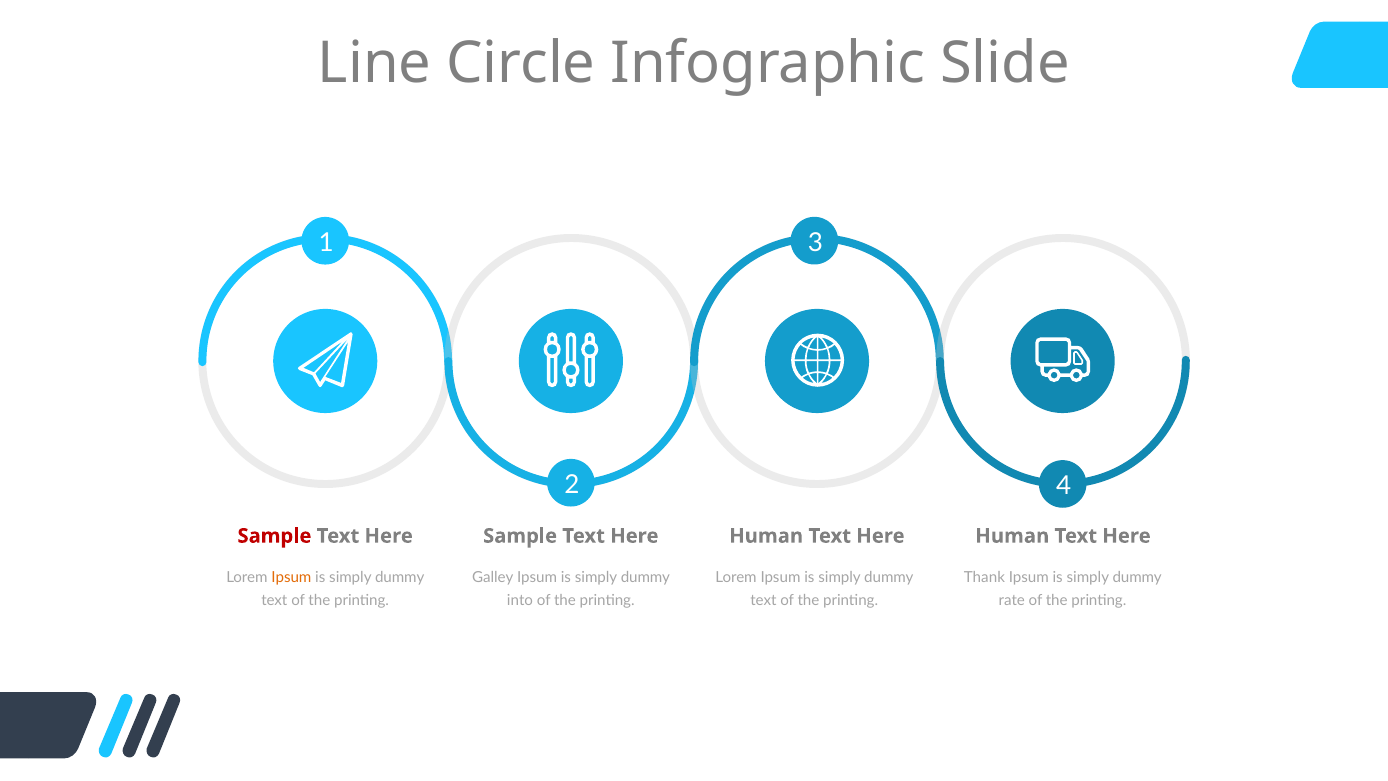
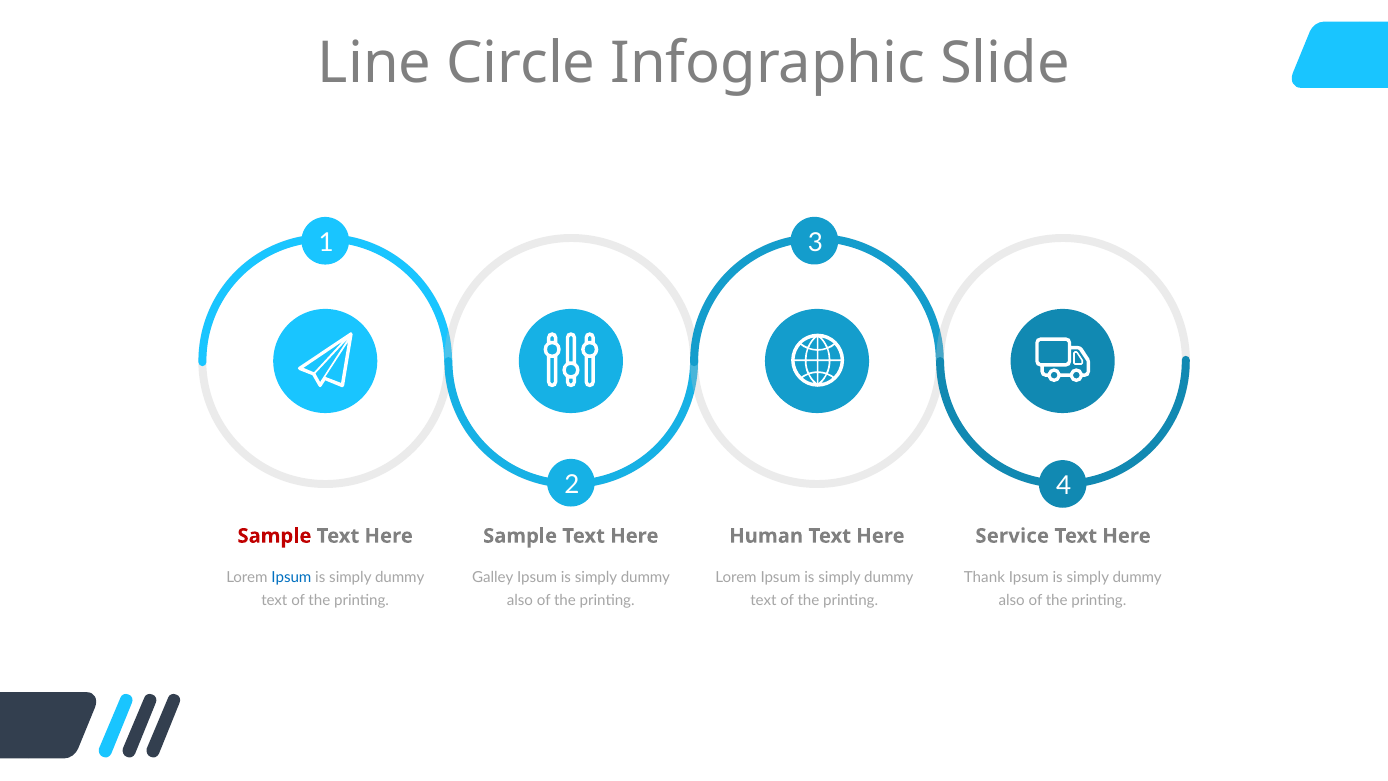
Human at (1012, 536): Human -> Service
Ipsum at (291, 577) colour: orange -> blue
into at (520, 601): into -> also
rate at (1012, 601): rate -> also
